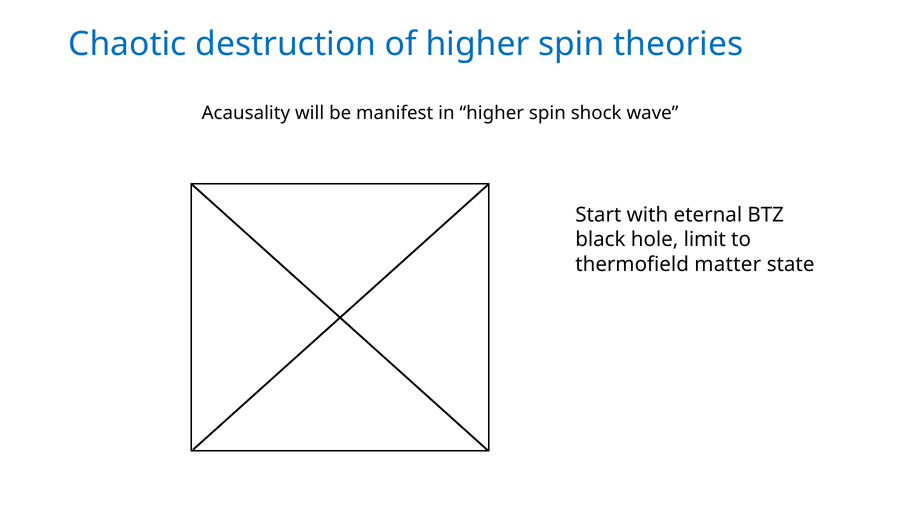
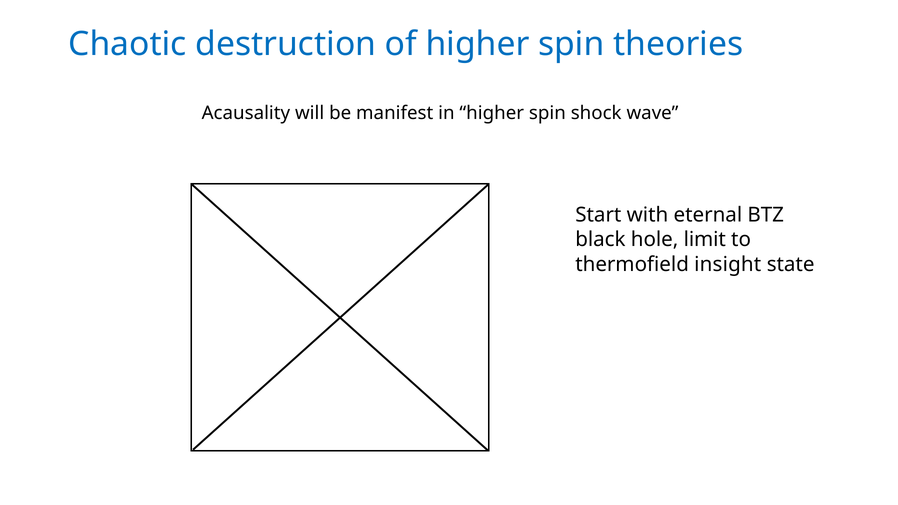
matter: matter -> insight
